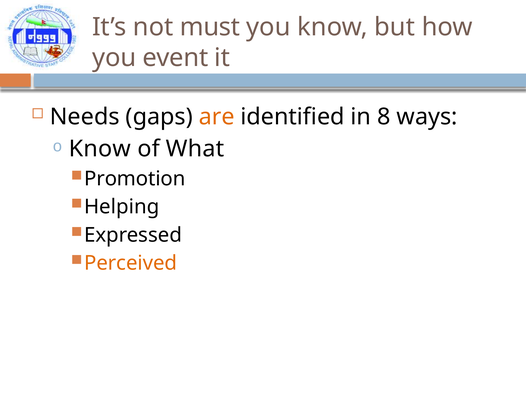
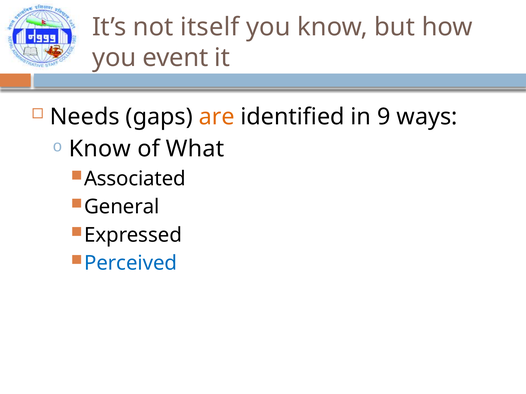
must: must -> itself
8: 8 -> 9
Promotion: Promotion -> Associated
Helping: Helping -> General
Perceived colour: orange -> blue
